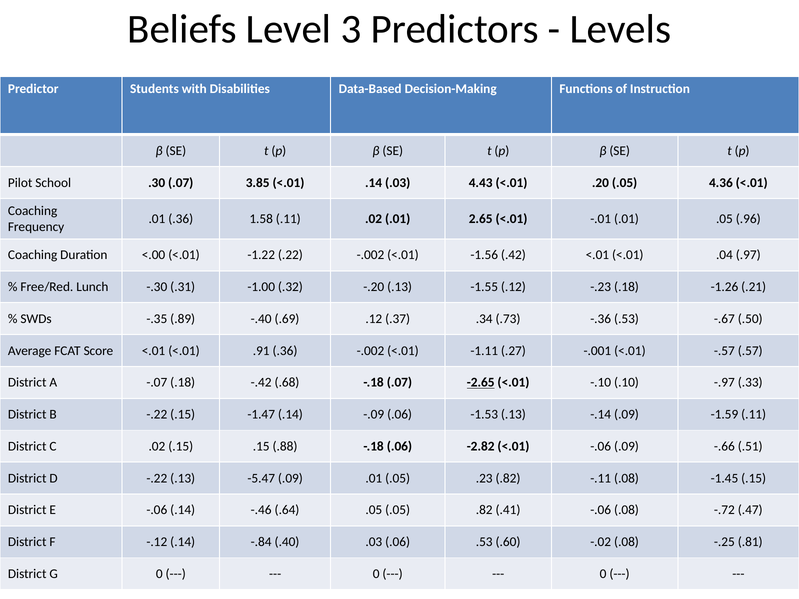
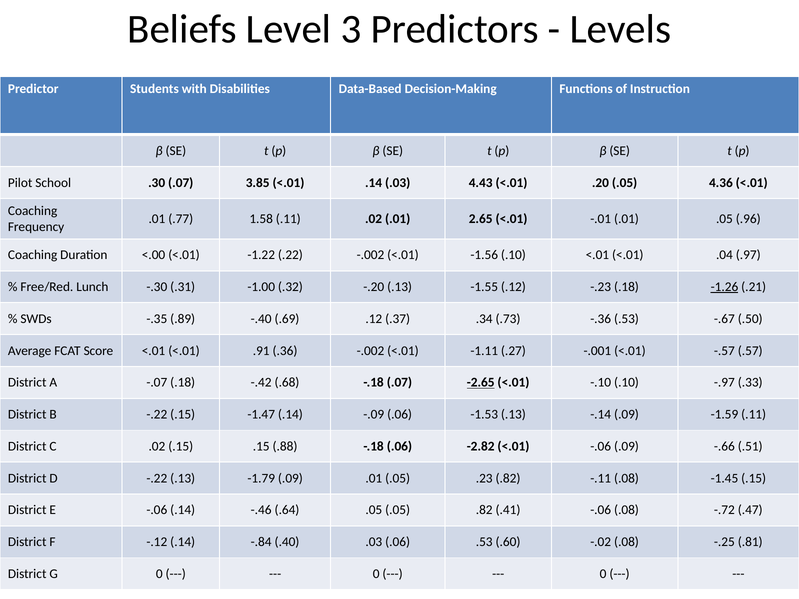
.01 .36: .36 -> .77
-1.56 .42: .42 -> .10
-1.26 underline: none -> present
-5.47: -5.47 -> -1.79
